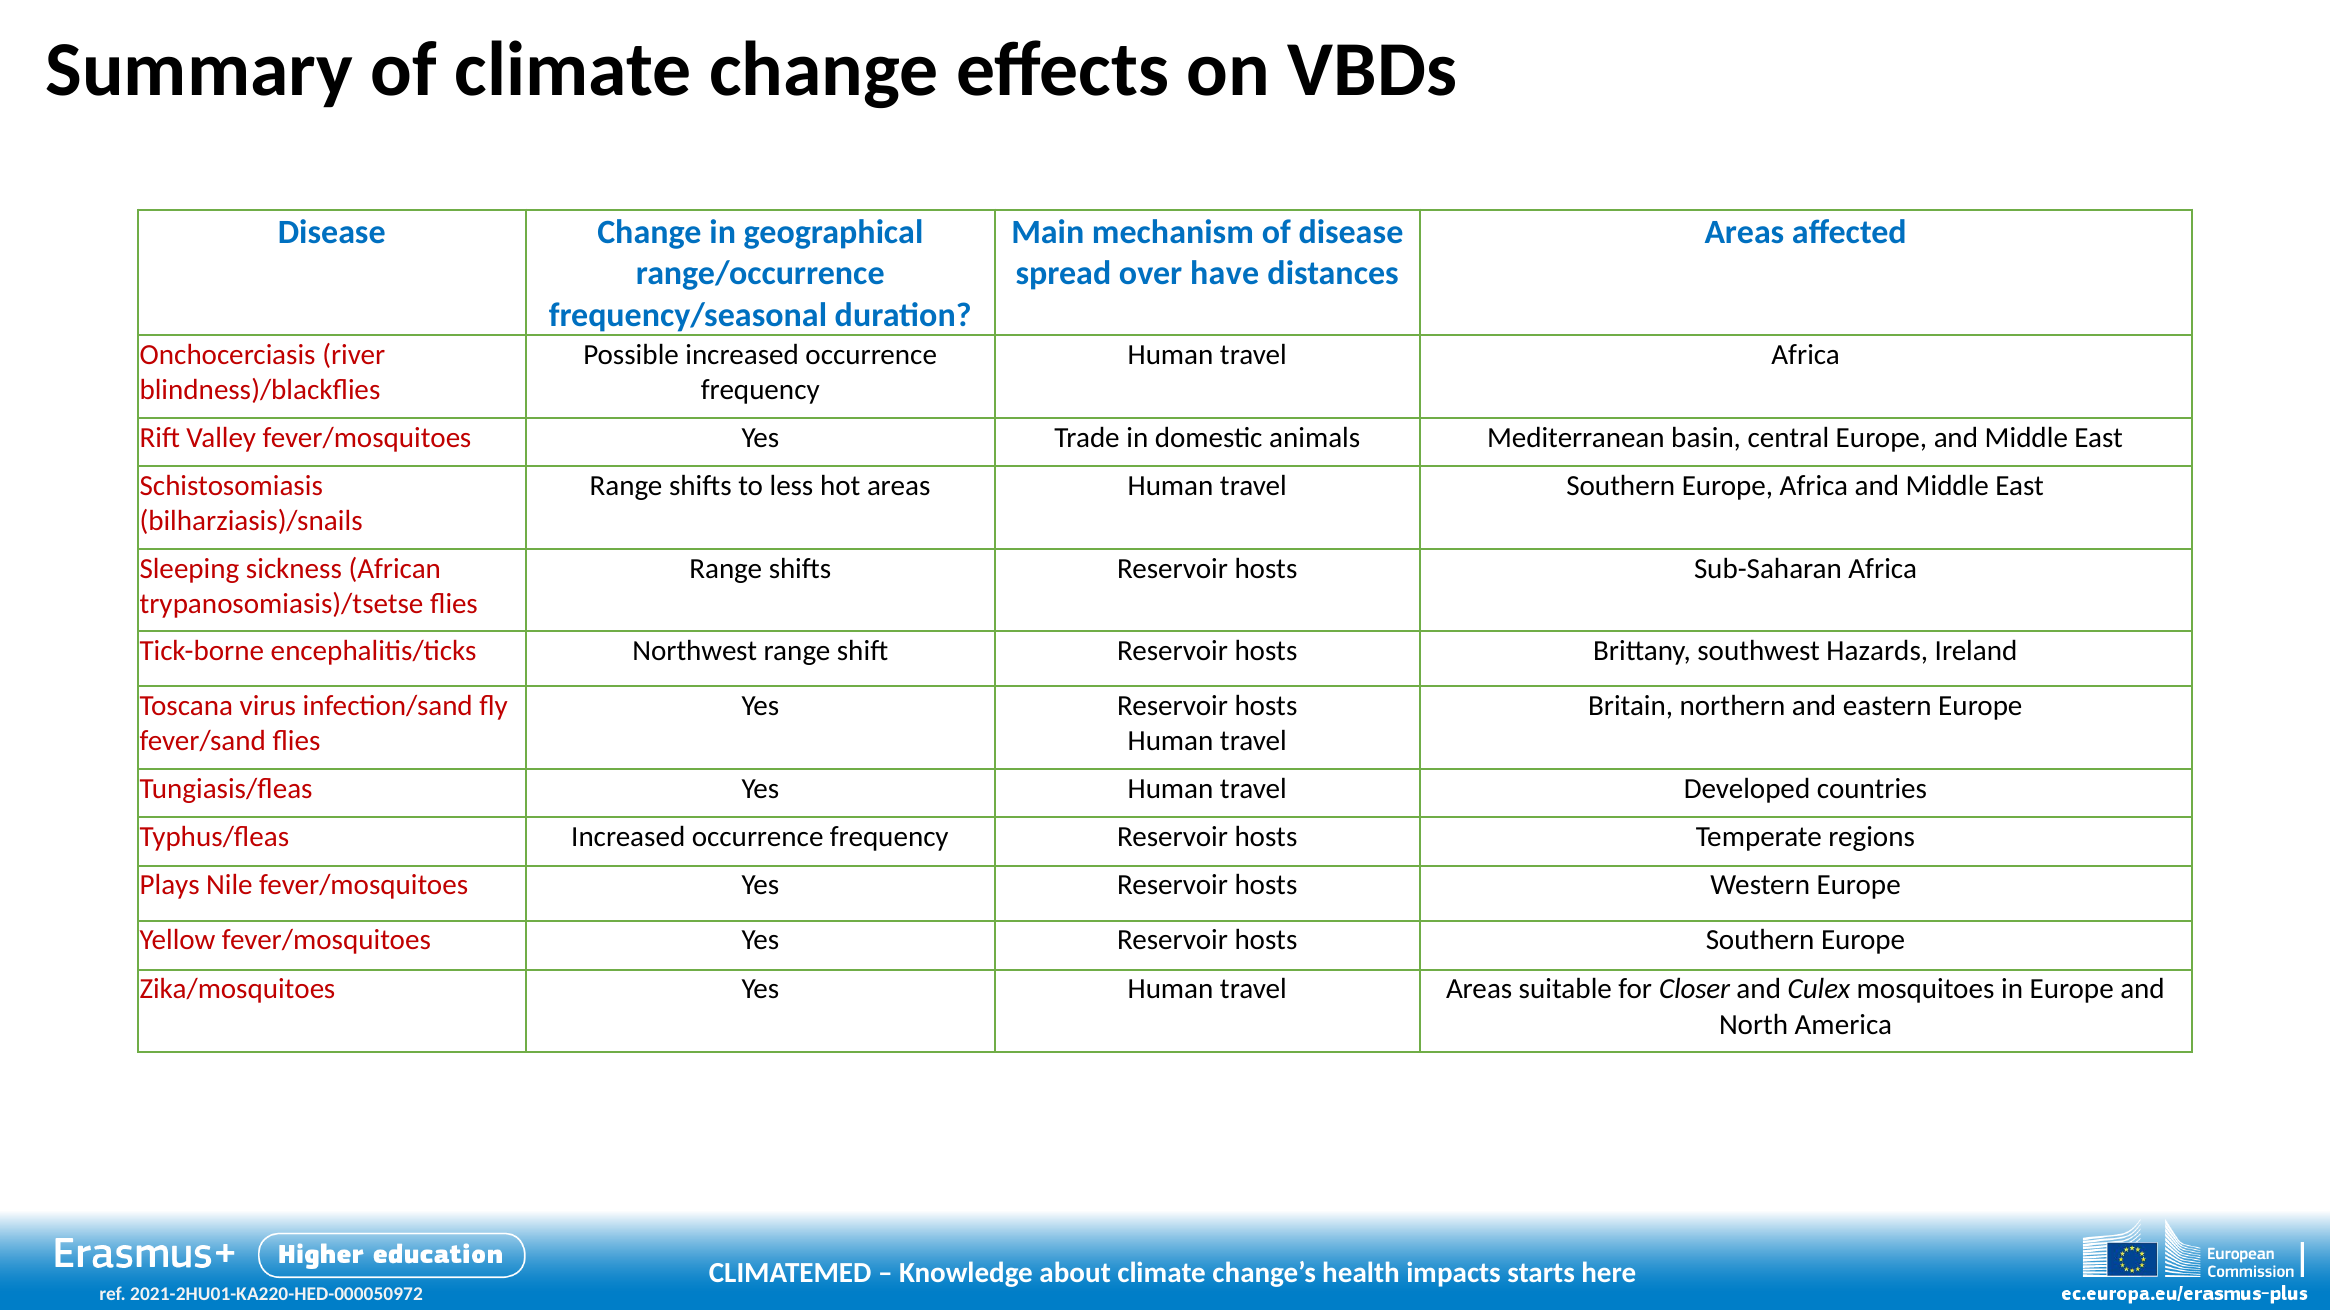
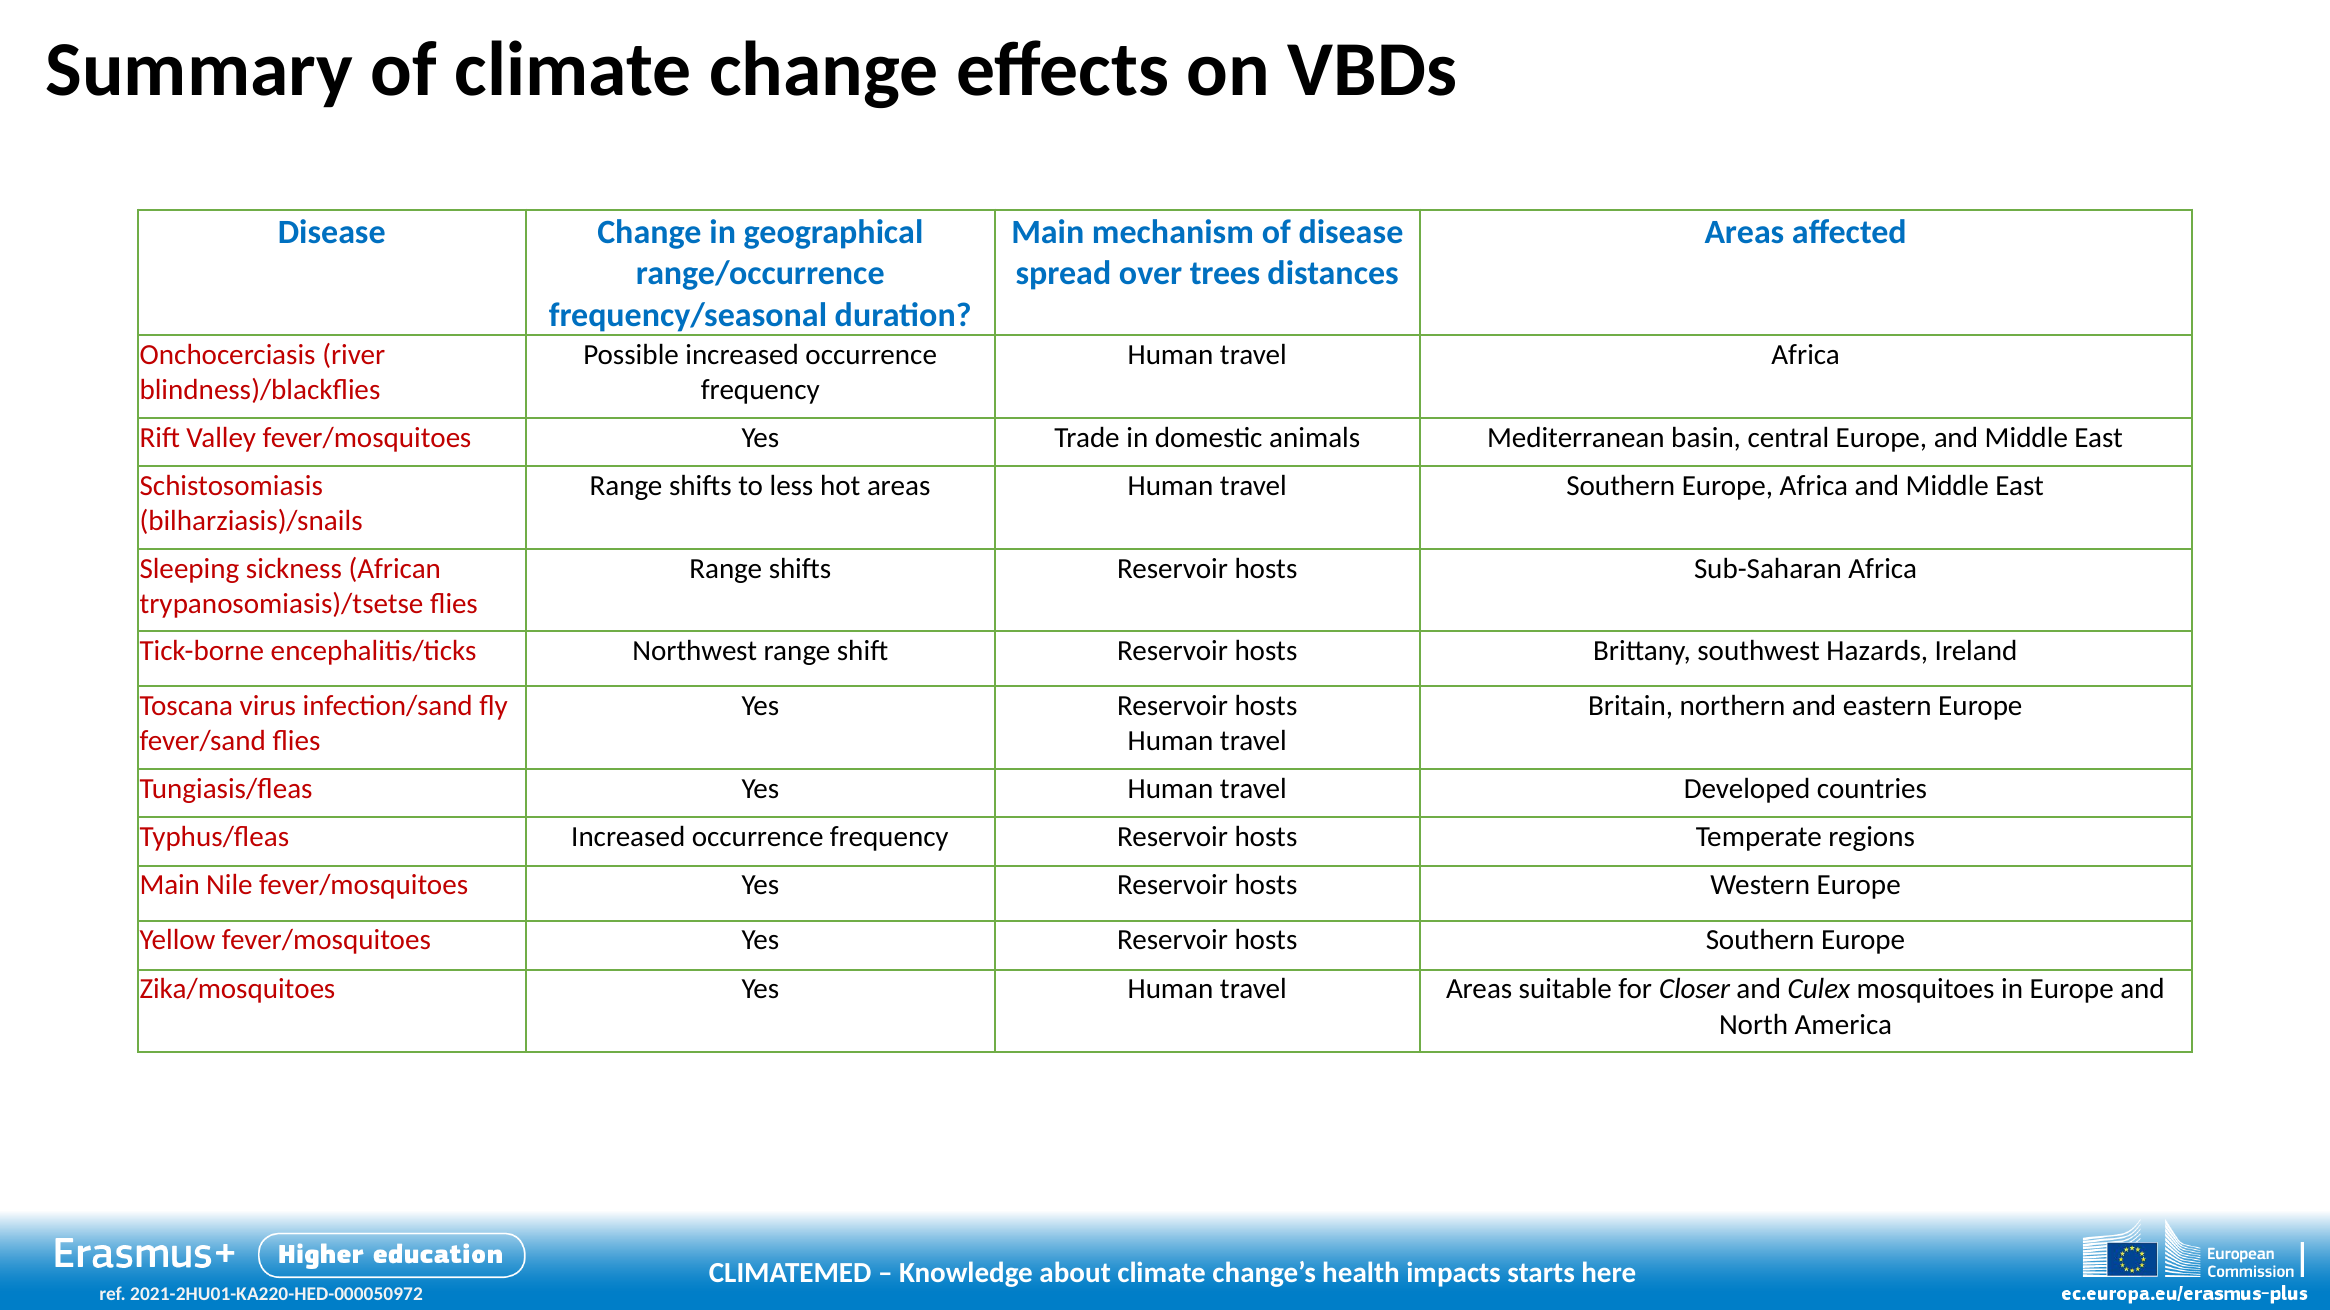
have: have -> trees
Plays at (170, 886): Plays -> Main
